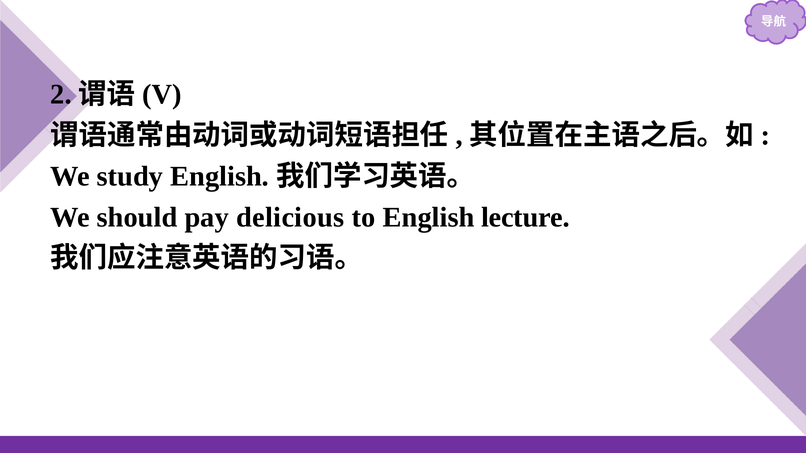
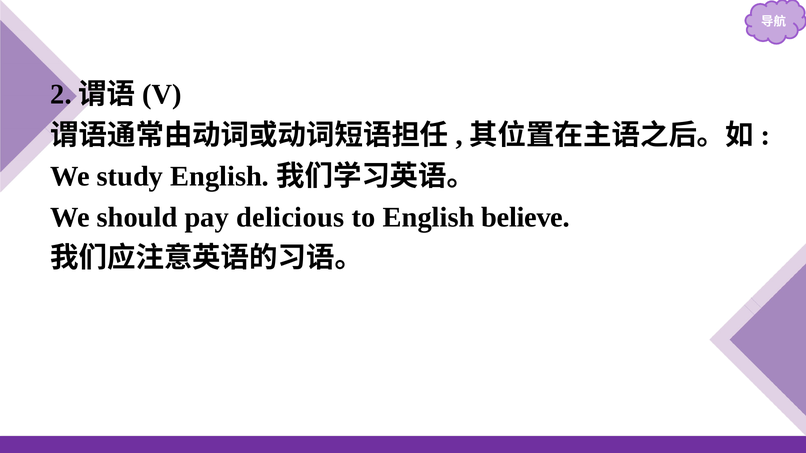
lecture: lecture -> believe
